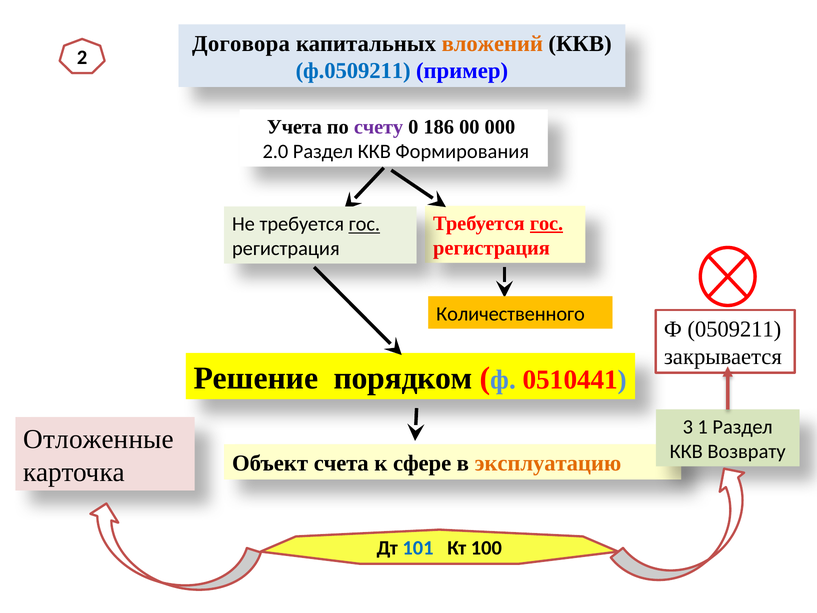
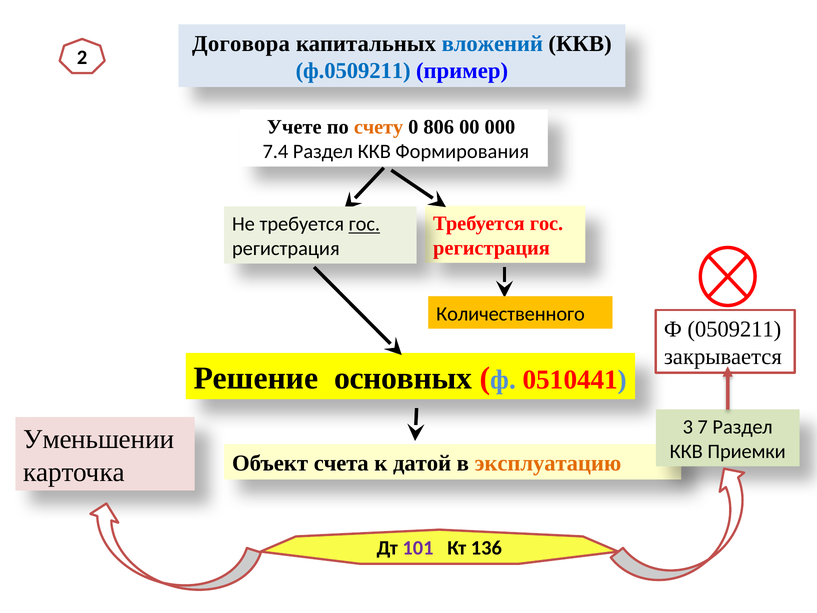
вложений colour: orange -> blue
Учета: Учета -> Учете
счету colour: purple -> orange
186: 186 -> 806
2.0: 2.0 -> 7.4
гос at (546, 223) underline: present -> none
порядком: порядком -> основных
1: 1 -> 7
Отложенные: Отложенные -> Уменьшении
Возврату: Возврату -> Приемки
сфере: сфере -> датой
101 colour: blue -> purple
100: 100 -> 136
